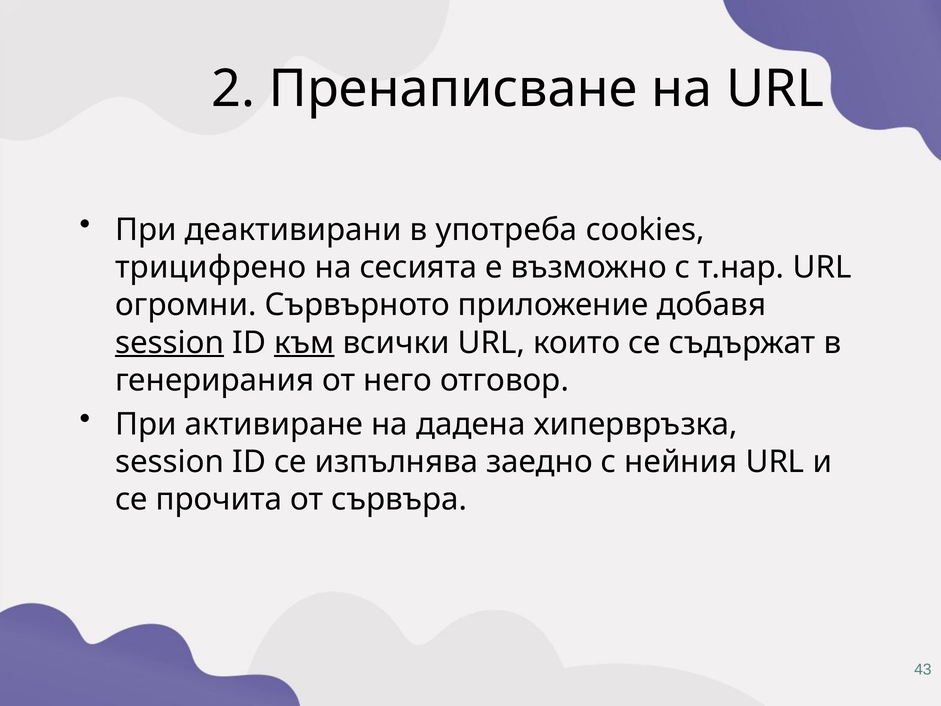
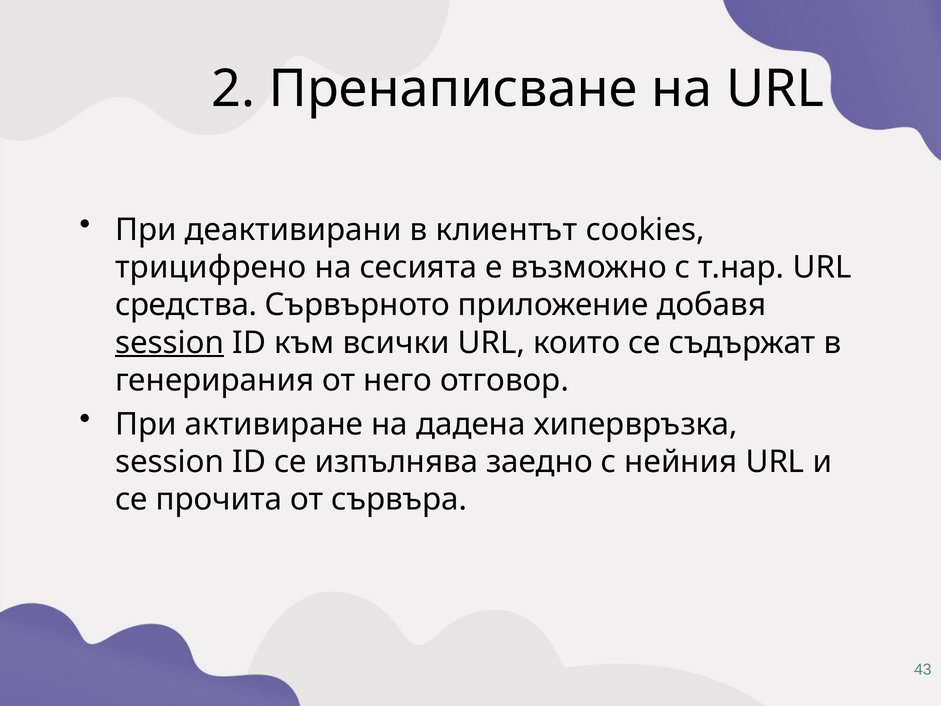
употреба: употреба -> клиентът
огромни: огромни -> средства
към underline: present -> none
